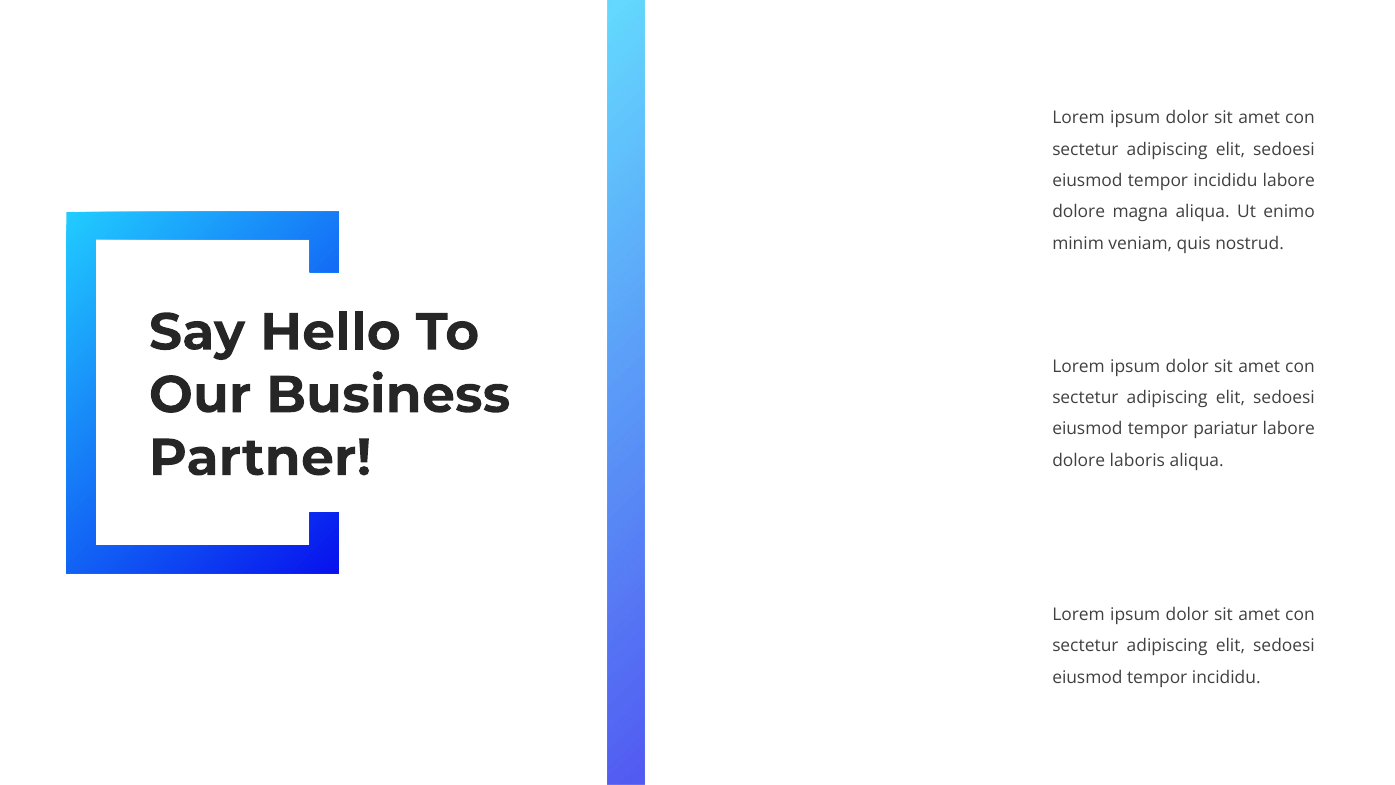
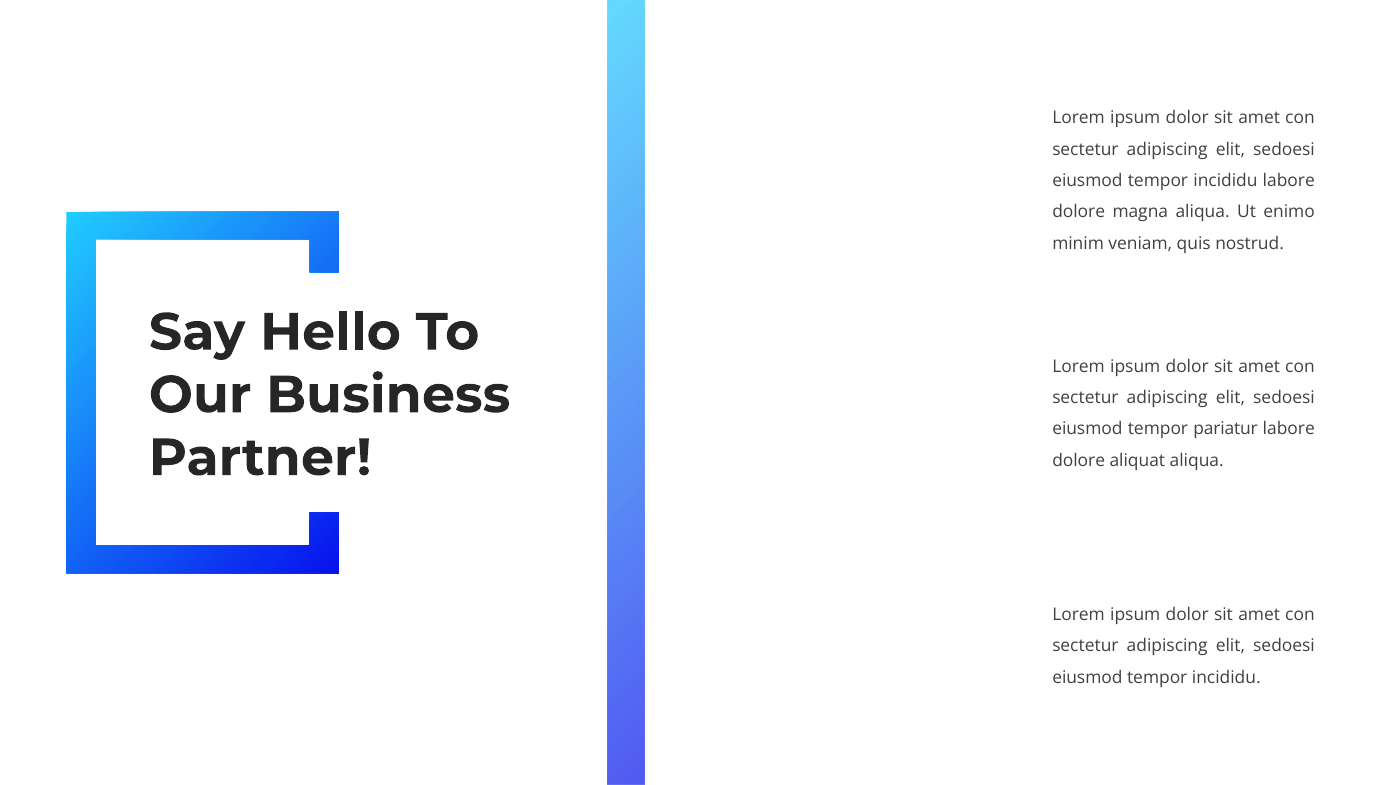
laboris: laboris -> aliquat
